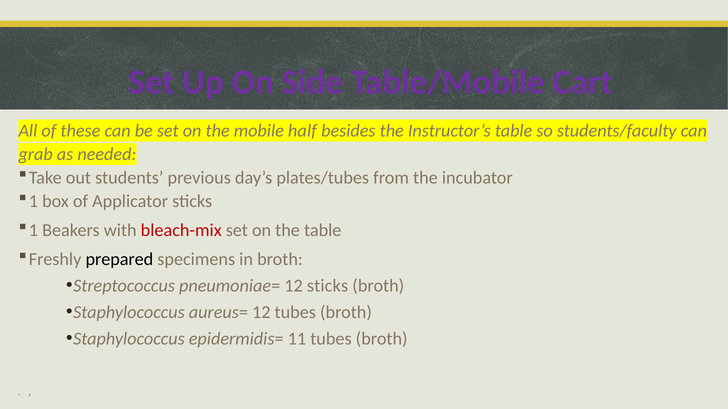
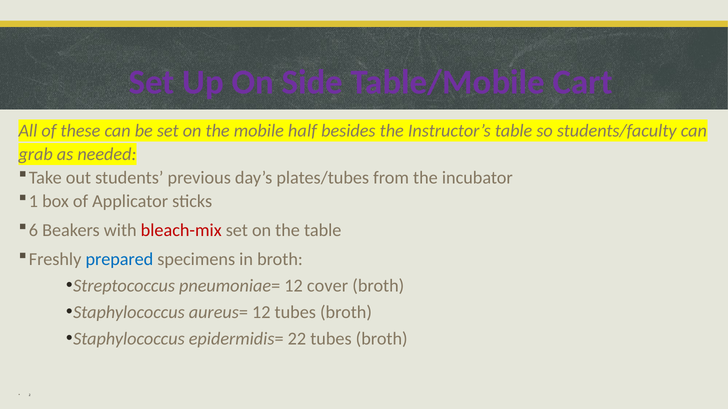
1 at (33, 231): 1 -> 6
prepared colour: black -> blue
12 sticks: sticks -> cover
11: 11 -> 22
